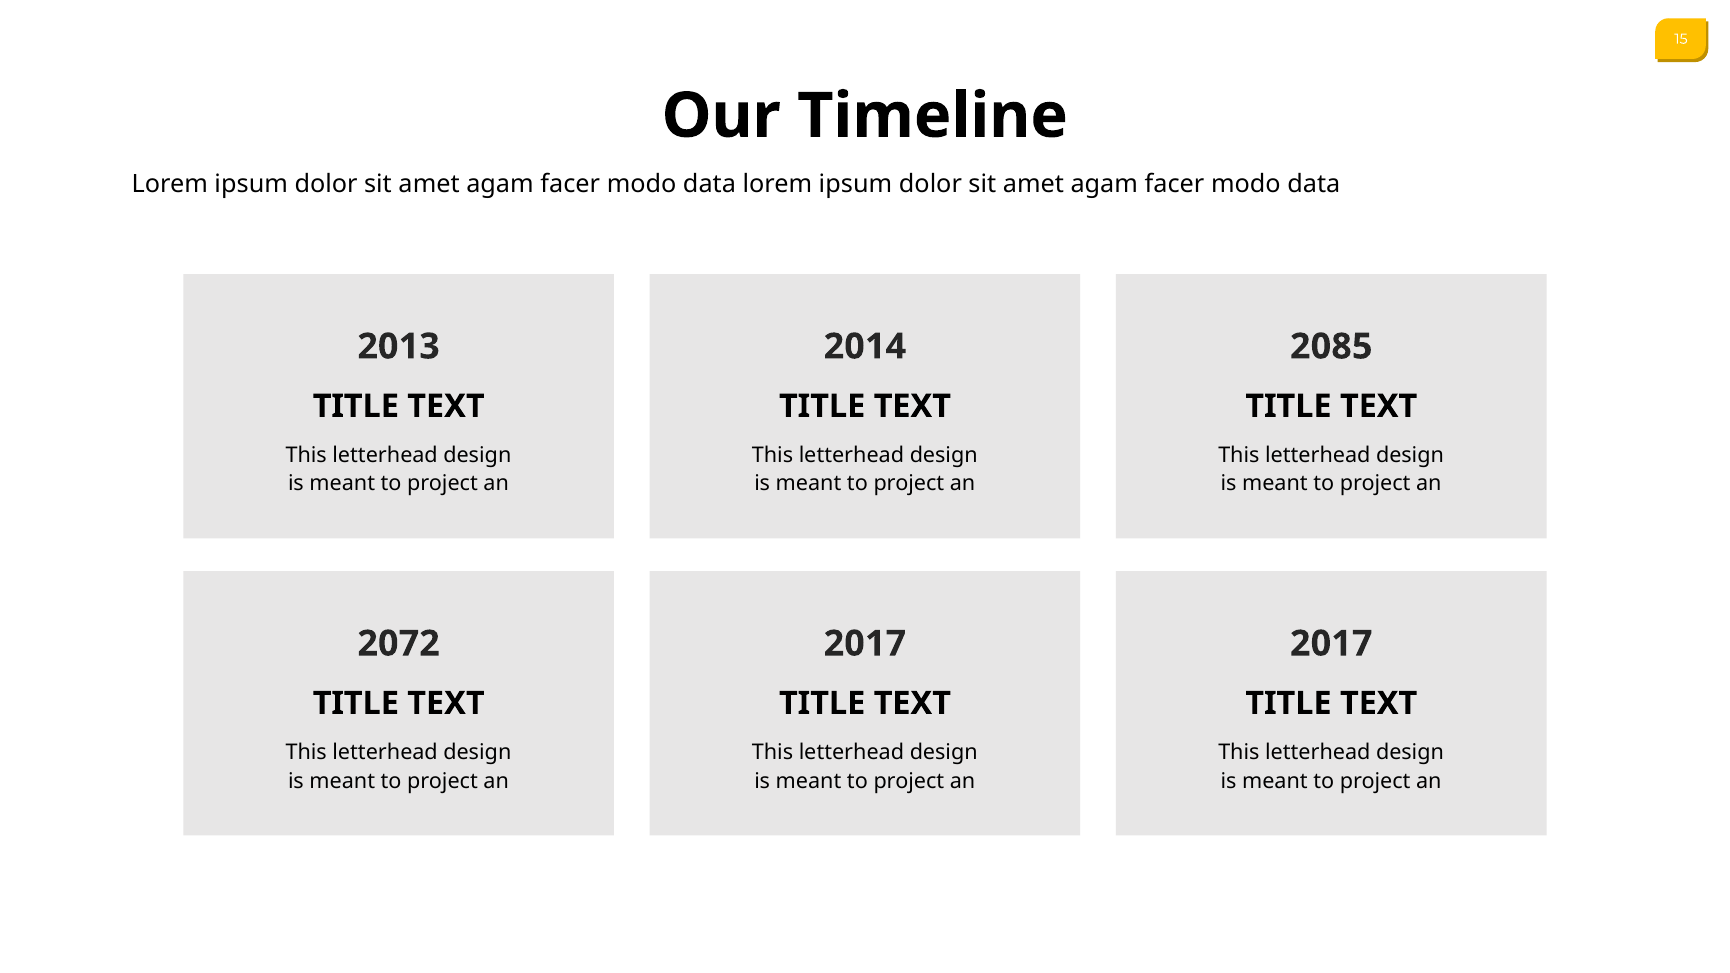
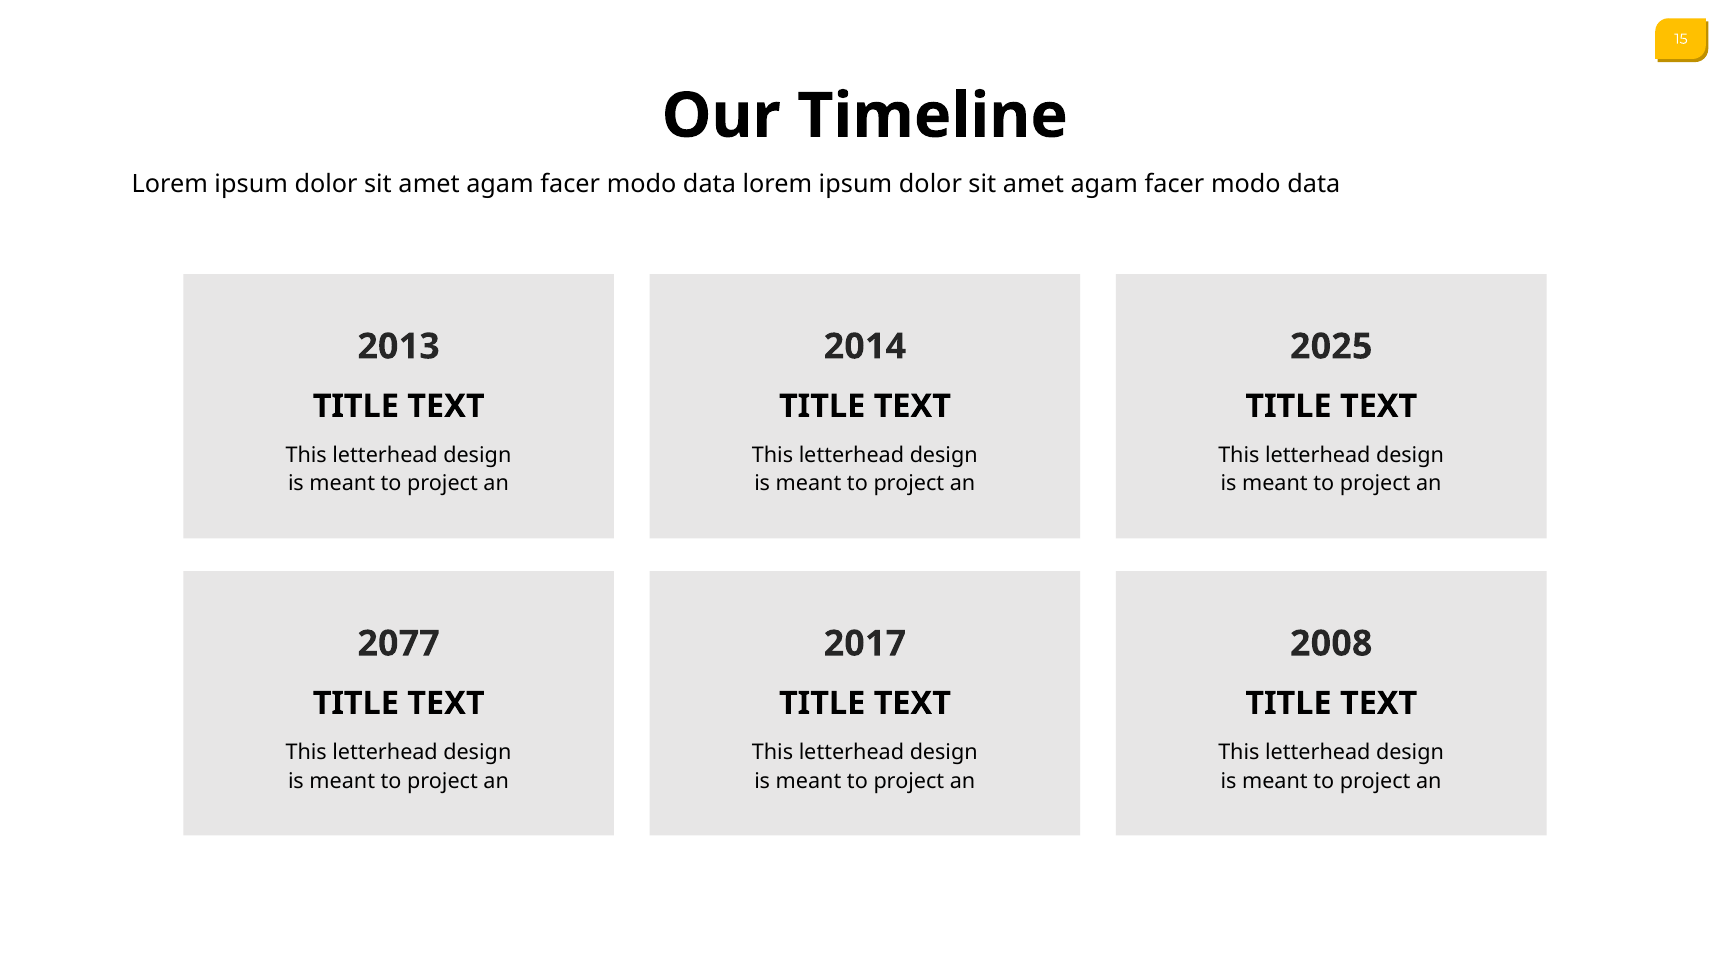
2085: 2085 -> 2025
2072: 2072 -> 2077
2017 at (1331, 644): 2017 -> 2008
